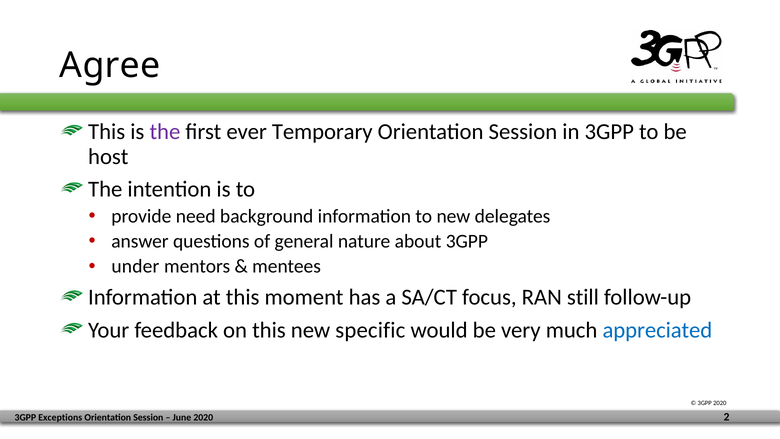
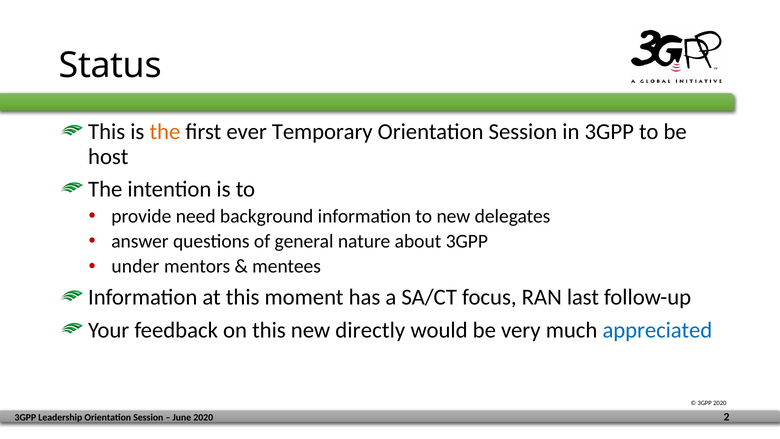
Agree: Agree -> Status
the at (165, 132) colour: purple -> orange
still: still -> last
specific: specific -> directly
Exceptions: Exceptions -> Leadership
